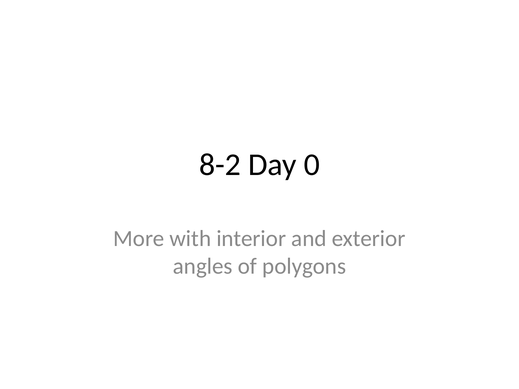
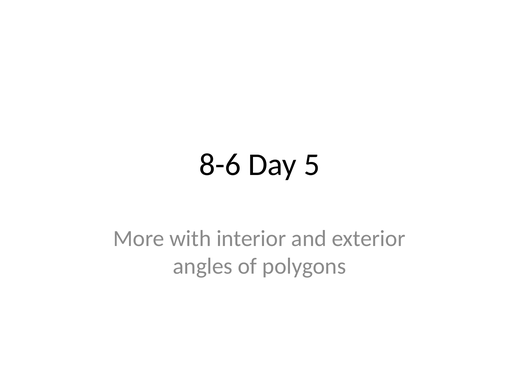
8-2: 8-2 -> 8-6
0: 0 -> 5
